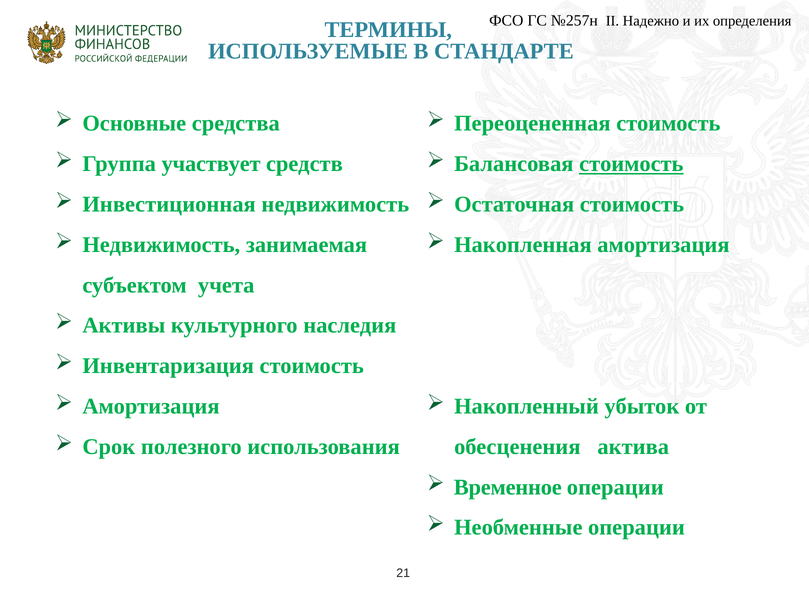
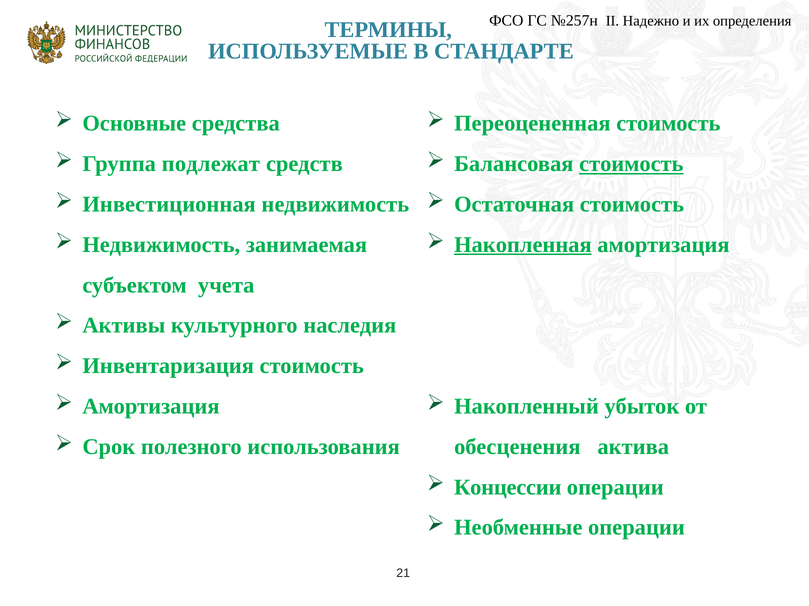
участвует: участвует -> подлежат
Накопленная underline: none -> present
Временное: Временное -> Концессии
